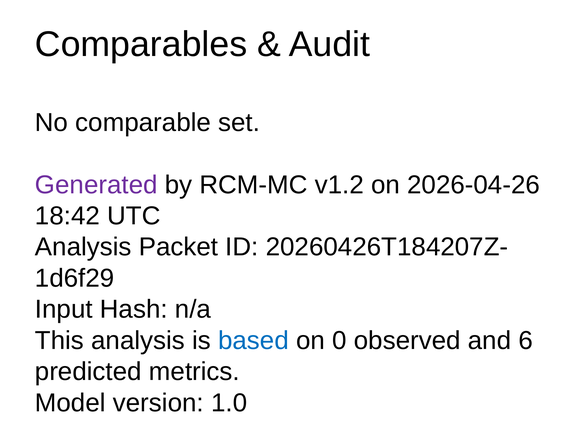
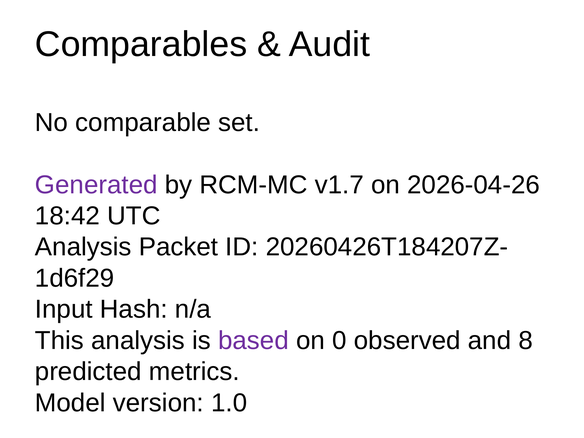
v1.2: v1.2 -> v1.7
based colour: blue -> purple
6: 6 -> 8
